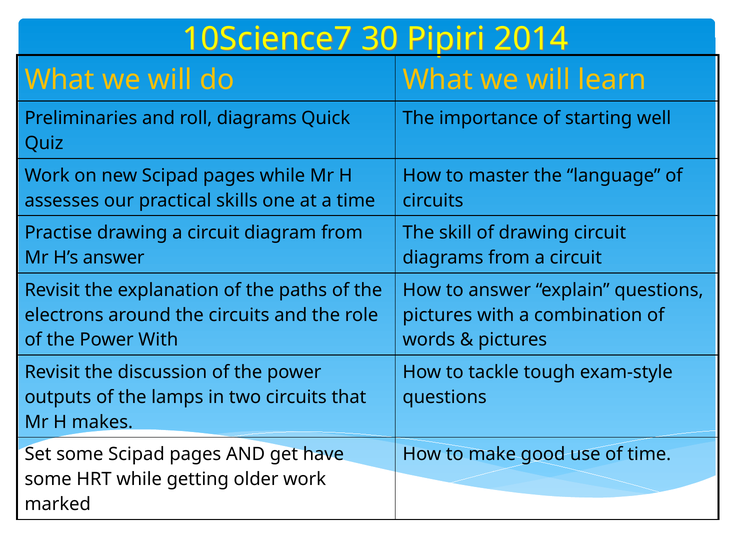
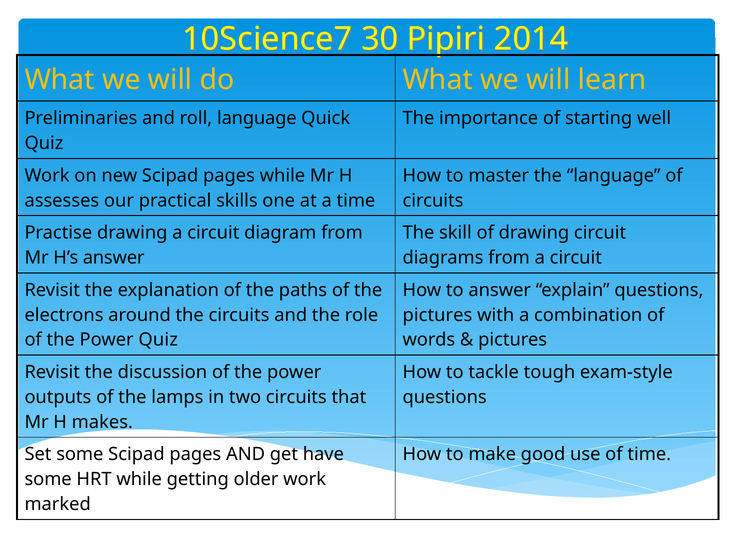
roll diagrams: diagrams -> language
Power With: With -> Quiz
